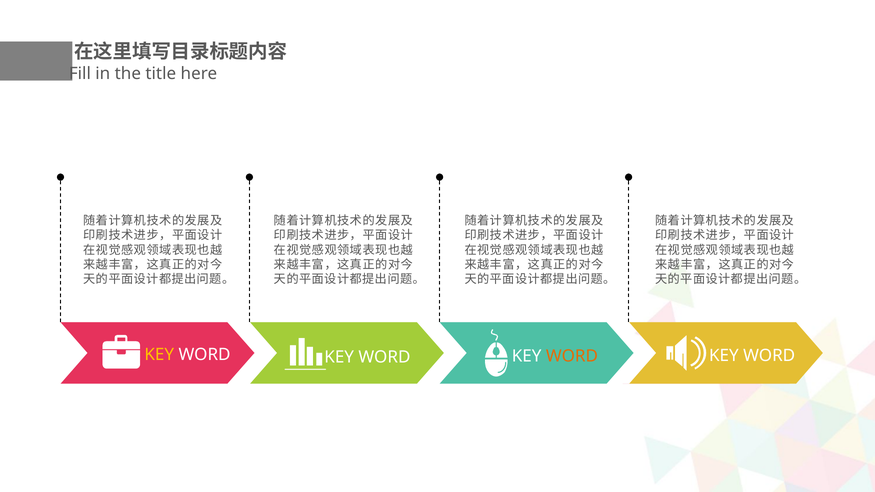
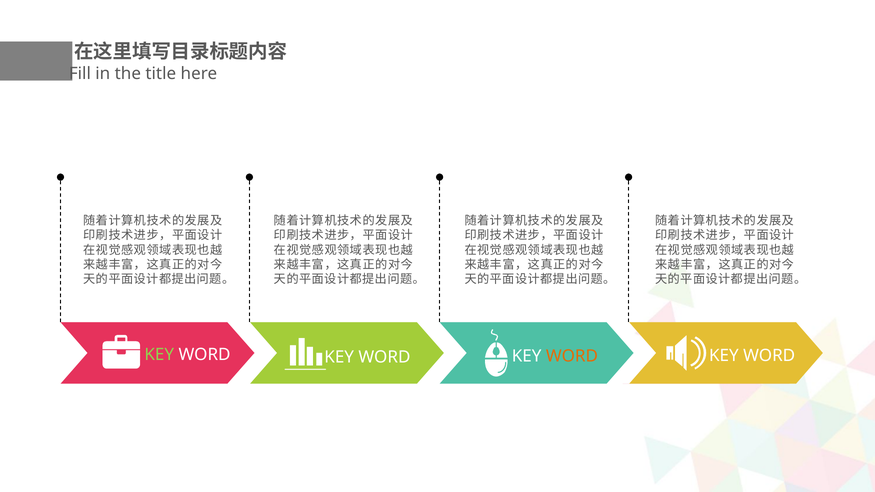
KEY at (159, 355) colour: yellow -> light green
